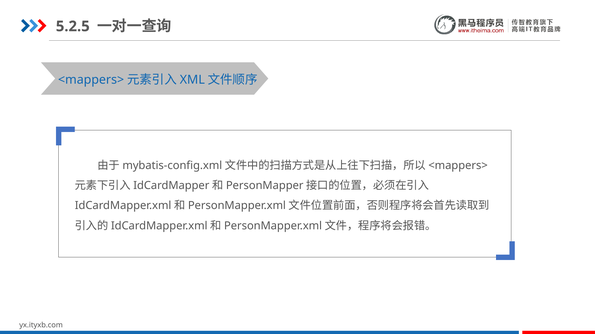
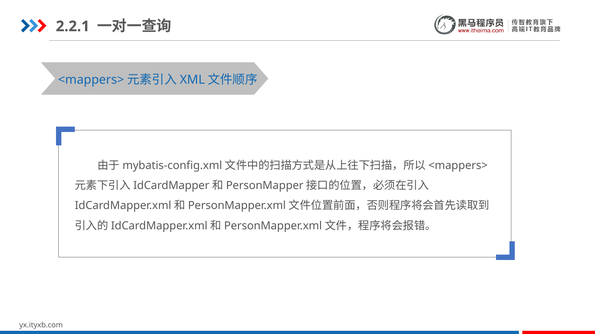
5.2.5: 5.2.5 -> 2.2.1
